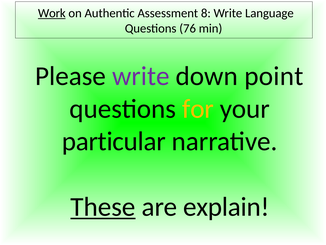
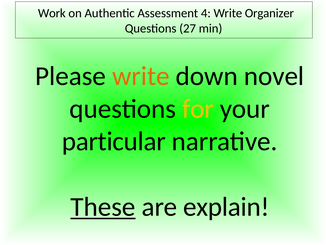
Work underline: present -> none
8: 8 -> 4
Language: Language -> Organizer
76: 76 -> 27
write at (141, 76) colour: purple -> orange
point: point -> novel
